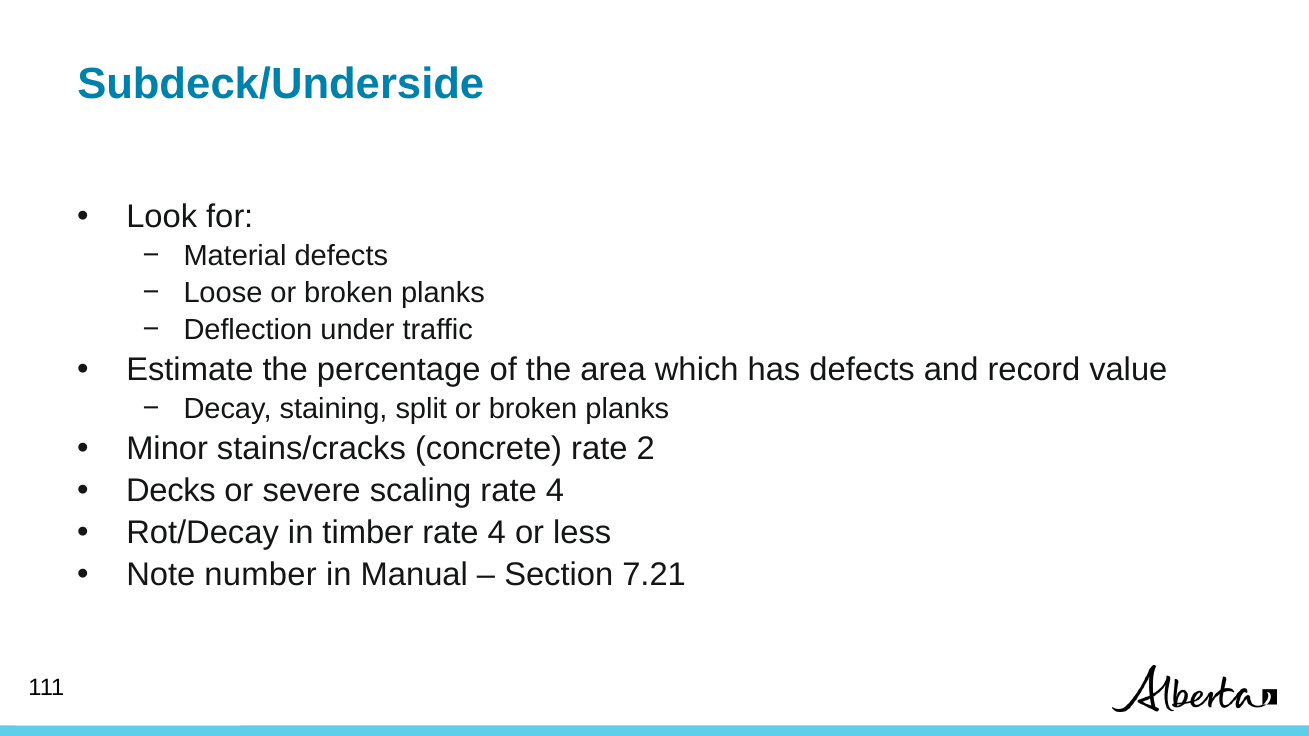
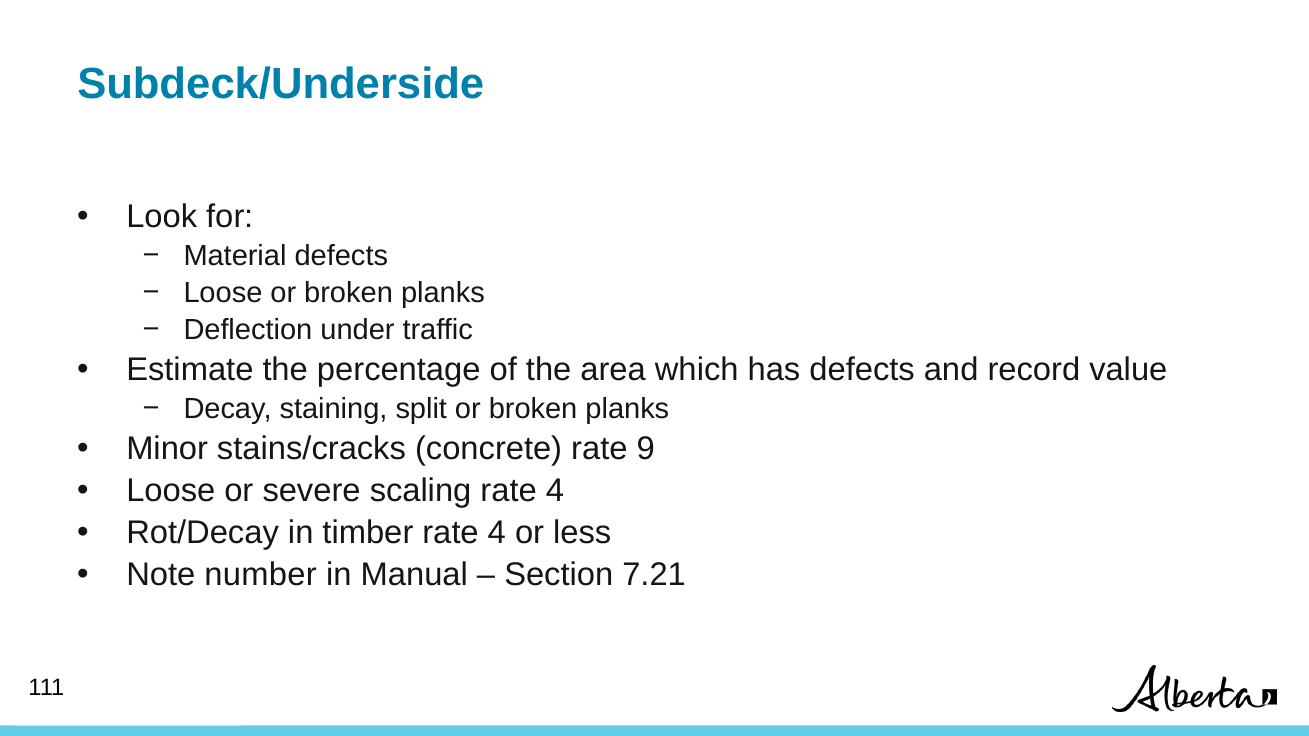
2: 2 -> 9
Decks at (171, 491): Decks -> Loose
